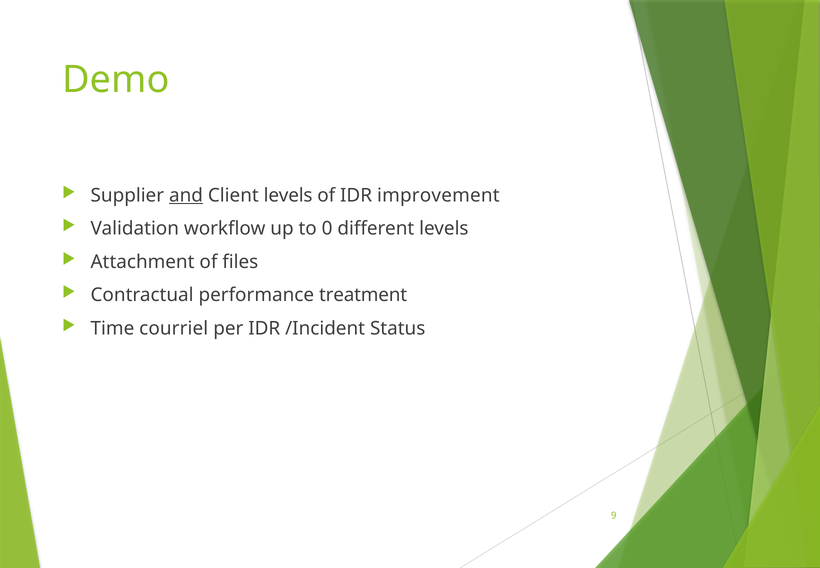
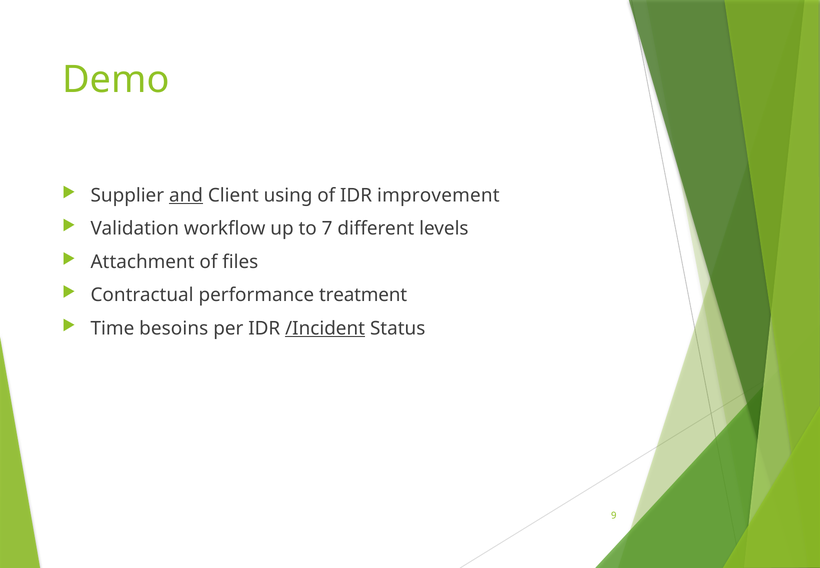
Client levels: levels -> using
0: 0 -> 7
courriel: courriel -> besoins
/Incident underline: none -> present
